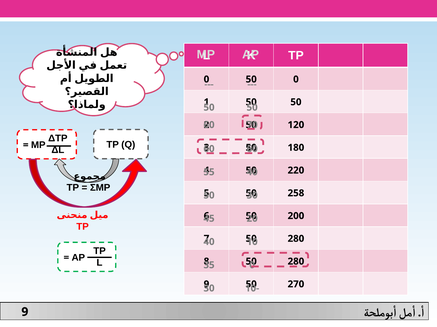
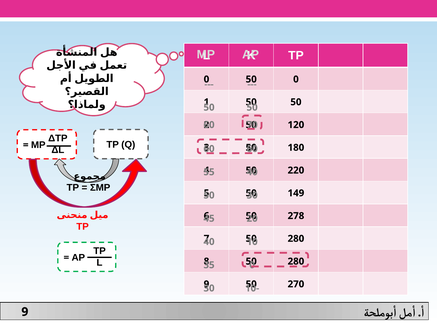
258: 258 -> 149
200: 200 -> 278
